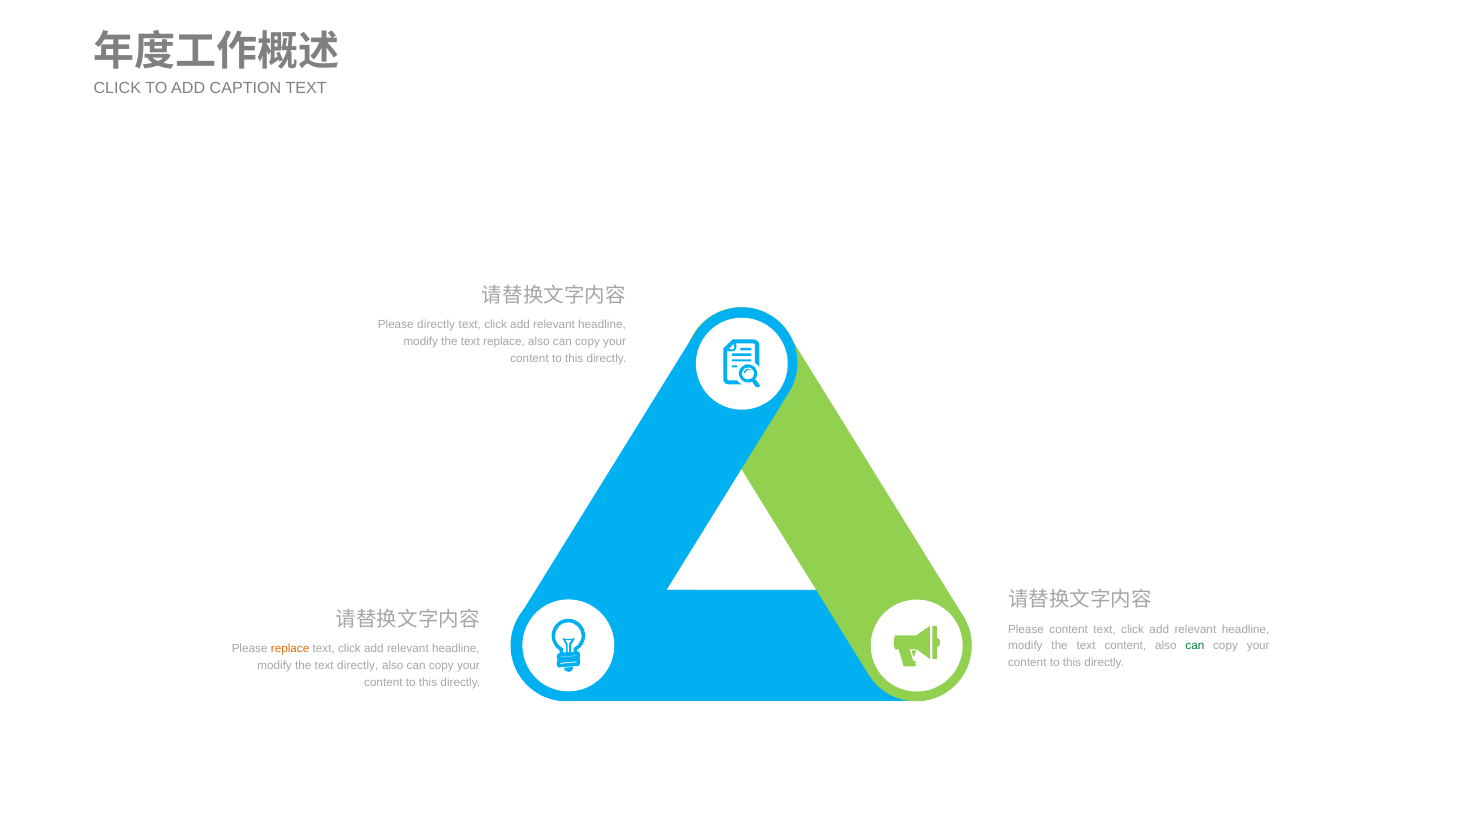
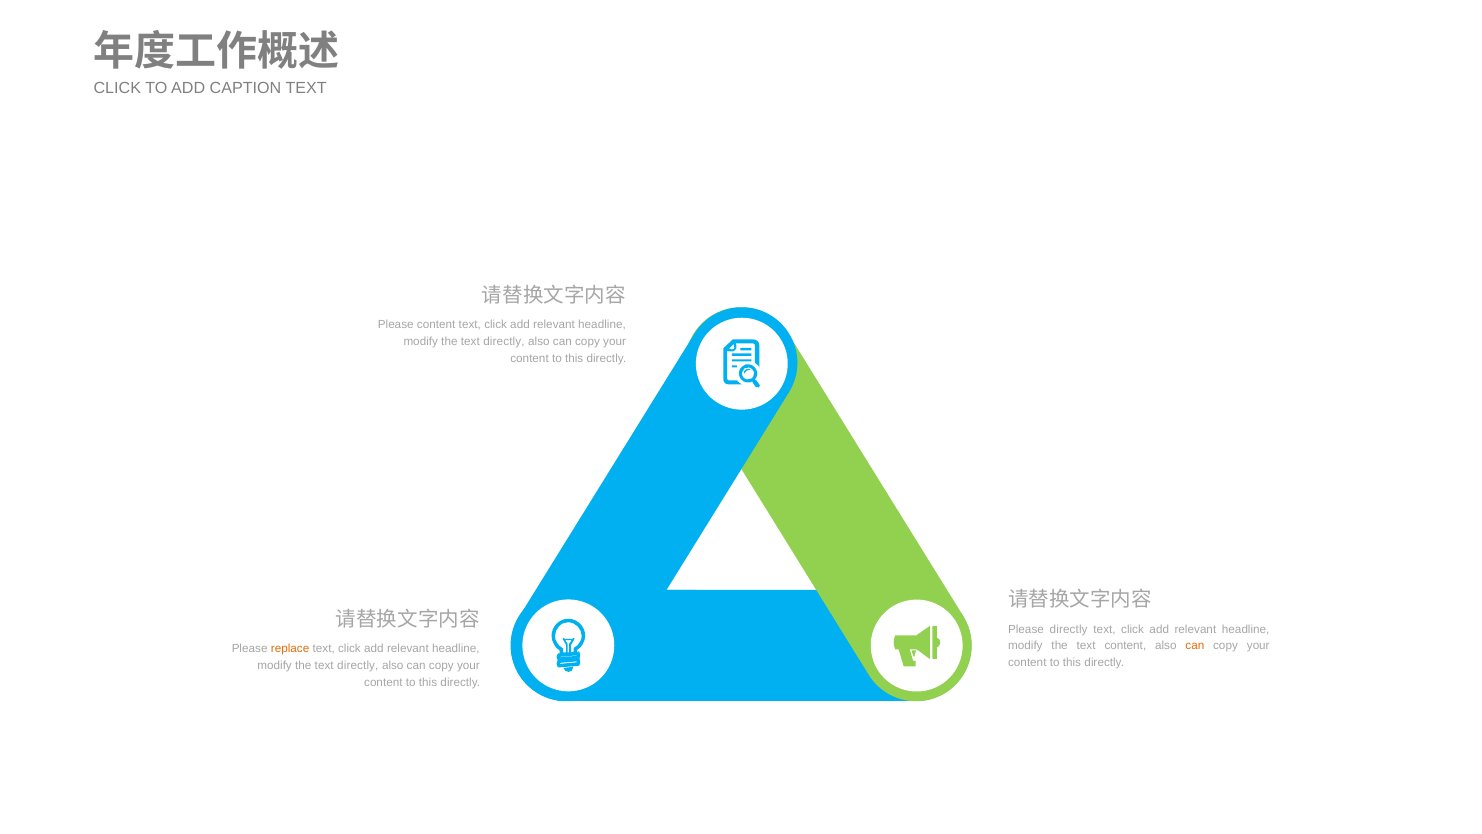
Please directly: directly -> content
replace at (504, 341): replace -> directly
Please content: content -> directly
can at (1195, 646) colour: green -> orange
